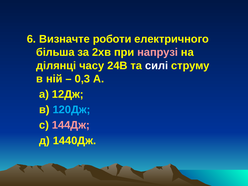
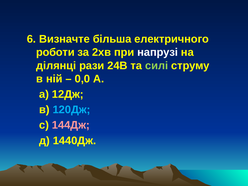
роботи: роботи -> більша
більша: більша -> роботи
напрузі colour: pink -> white
часу: часу -> рази
силі colour: white -> light green
0,3: 0,3 -> 0,0
